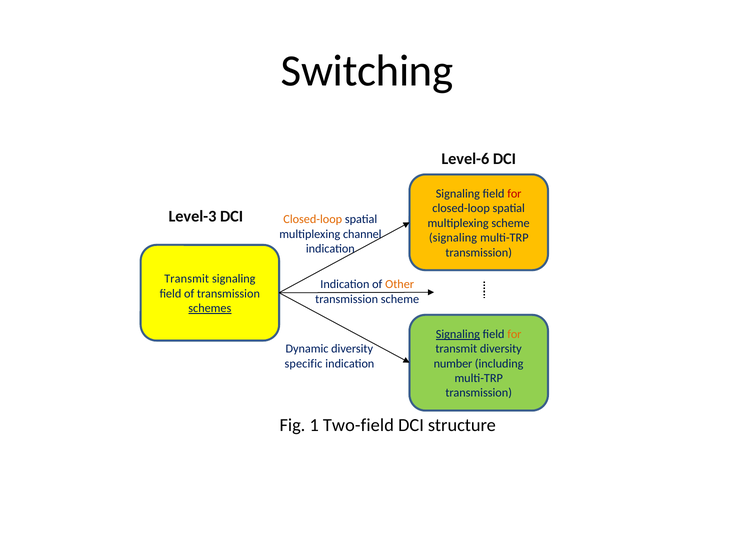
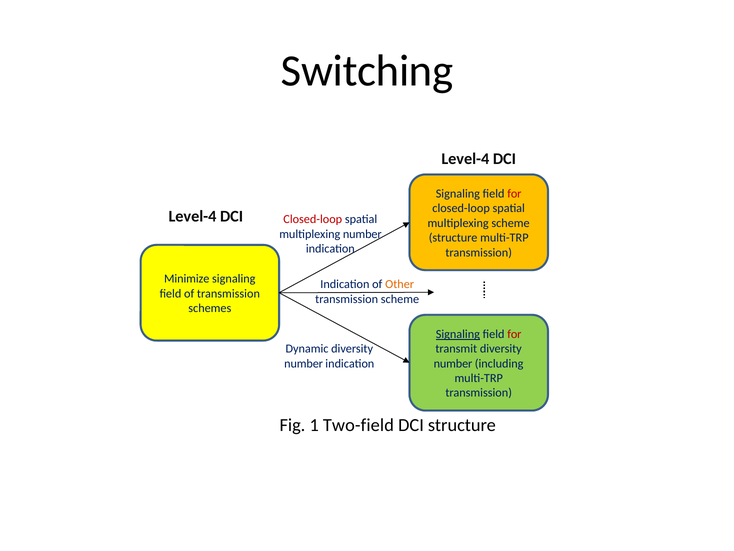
Level-6 at (465, 159): Level-6 -> Level-4
Level-3 at (192, 216): Level-3 -> Level-4
Closed-loop at (313, 219) colour: orange -> red
multiplexing channel: channel -> number
signaling at (453, 238): signaling -> structure
Transmit at (187, 279): Transmit -> Minimize
schemes underline: present -> none
for at (514, 334) colour: orange -> red
specific at (303, 363): specific -> number
